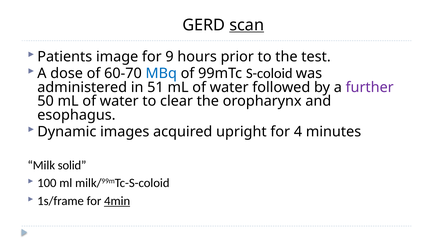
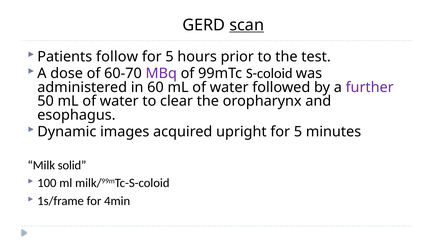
image: image -> follow
9 at (170, 57): 9 -> 5
MBq colour: blue -> purple
51: 51 -> 60
upright for 4: 4 -> 5
4min underline: present -> none
